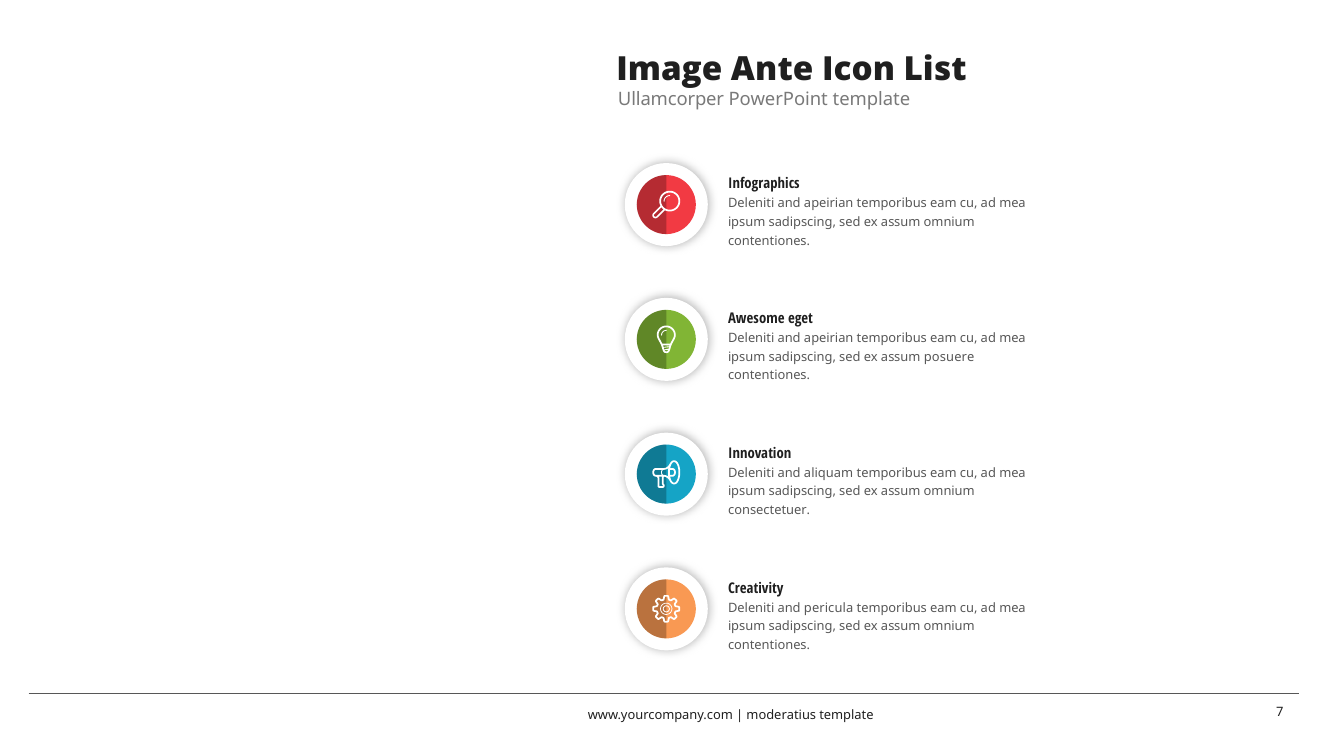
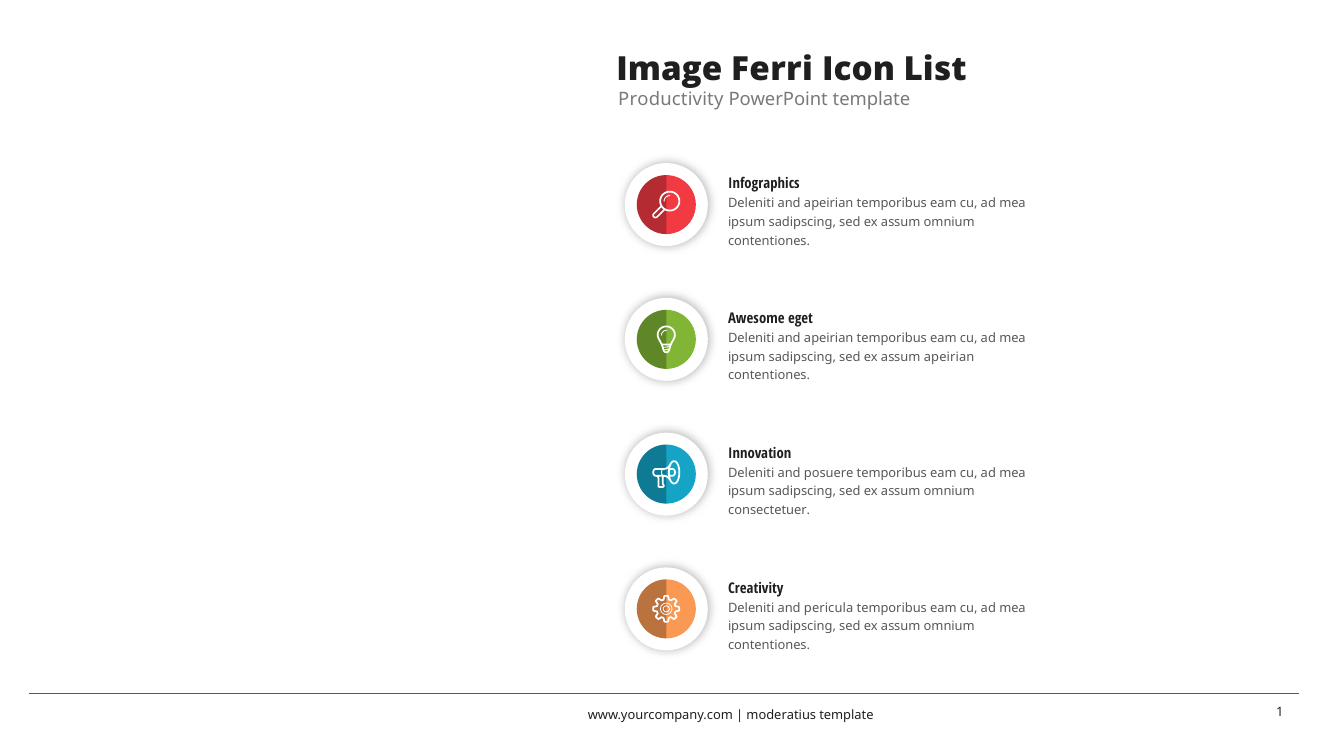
Ante: Ante -> Ferri
Ullamcorper: Ullamcorper -> Productivity
assum posuere: posuere -> apeirian
aliquam: aliquam -> posuere
7: 7 -> 1
